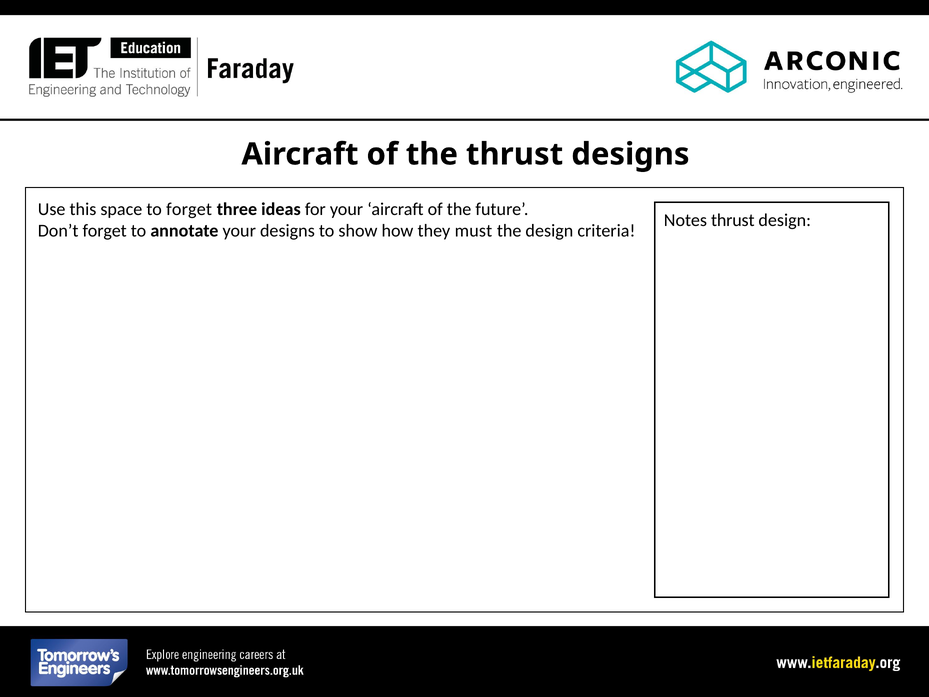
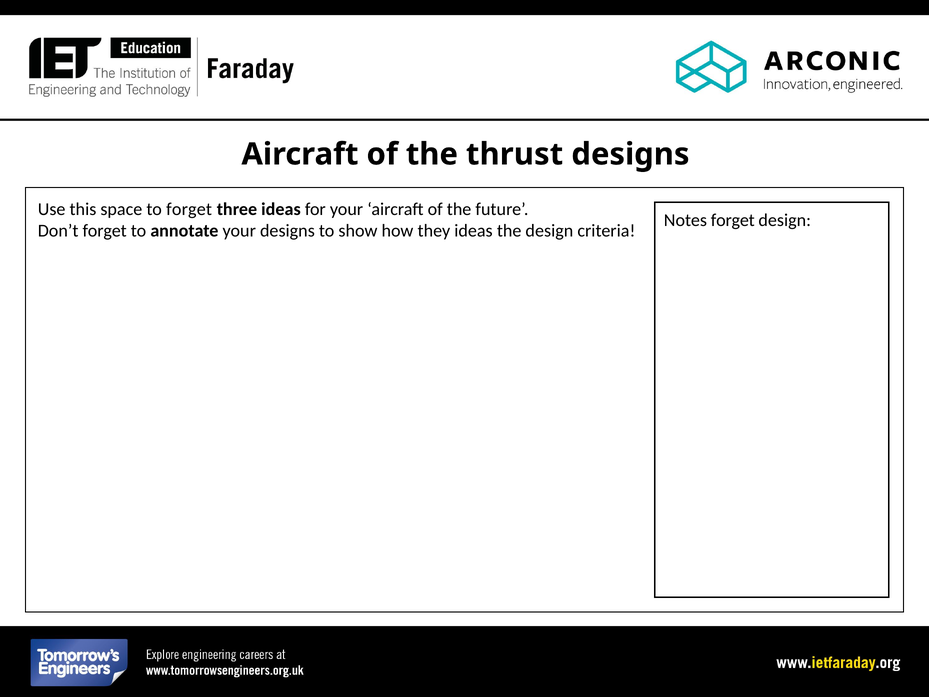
Notes thrust: thrust -> forget
they must: must -> ideas
